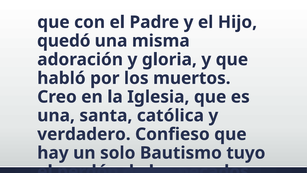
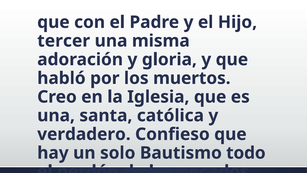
quedó: quedó -> tercer
tuyo: tuyo -> todo
